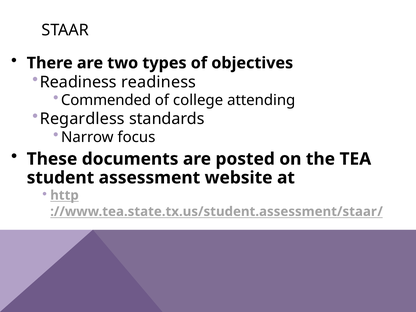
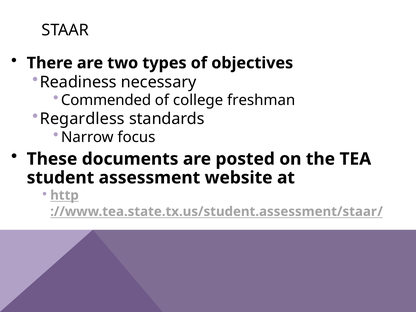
Readiness readiness: readiness -> necessary
attending: attending -> freshman
